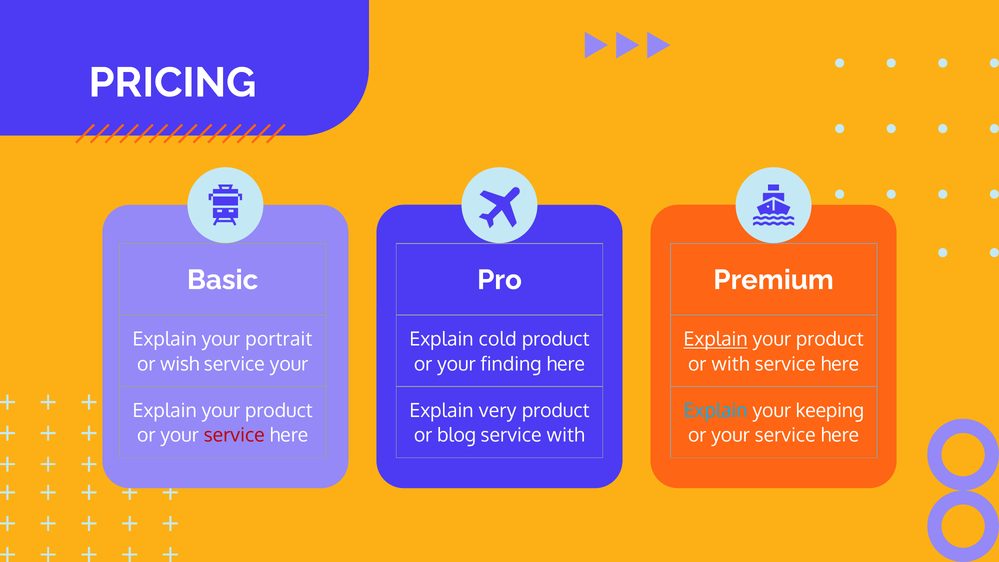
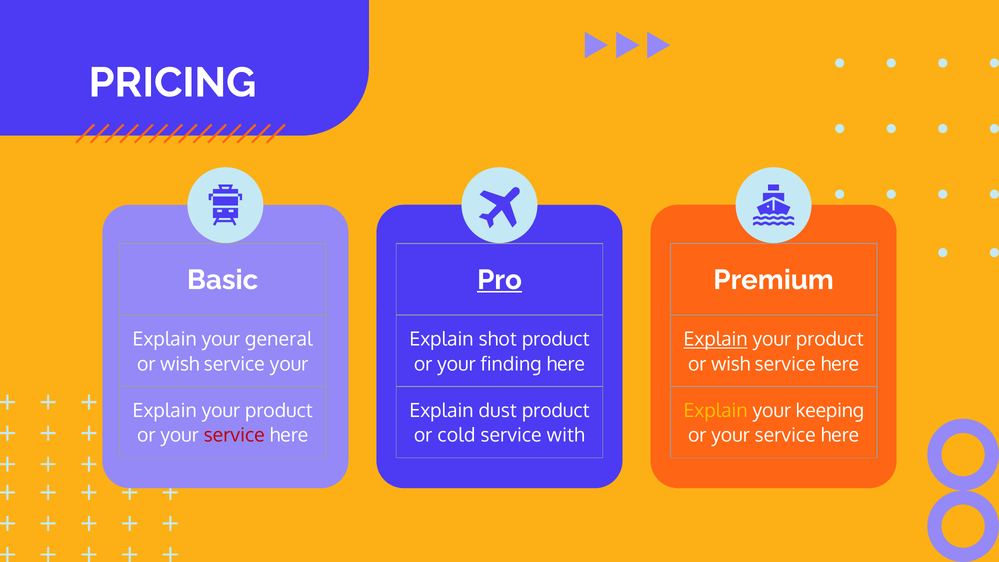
Pro underline: none -> present
portrait: portrait -> general
cold: cold -> shot
with at (730, 364): with -> wish
very: very -> dust
Explain at (716, 411) colour: light blue -> yellow
blog: blog -> cold
